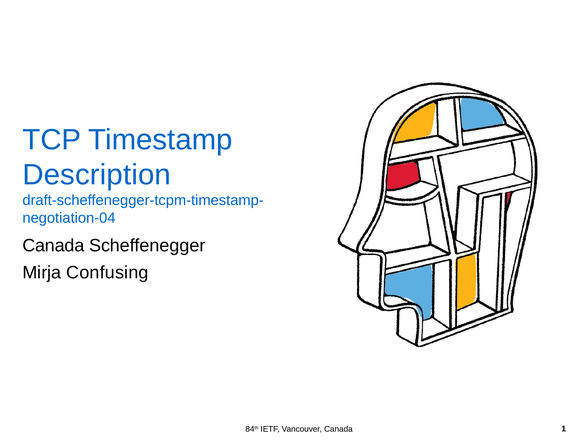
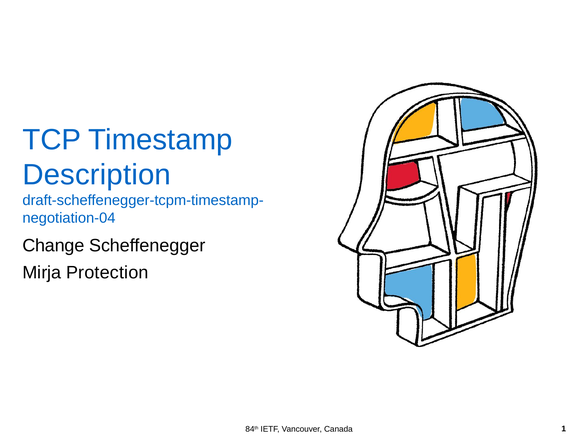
Canada at (53, 245): Canada -> Change
Confusing: Confusing -> Protection
